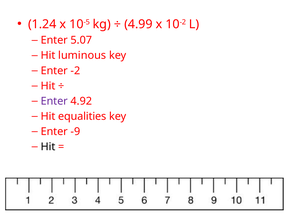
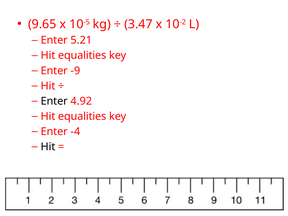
1.24: 1.24 -> 9.65
4.99: 4.99 -> 3.47
5.07: 5.07 -> 5.21
luminous at (82, 55): luminous -> equalities
-2: -2 -> -9
Enter at (54, 101) colour: purple -> black
-9: -9 -> -4
